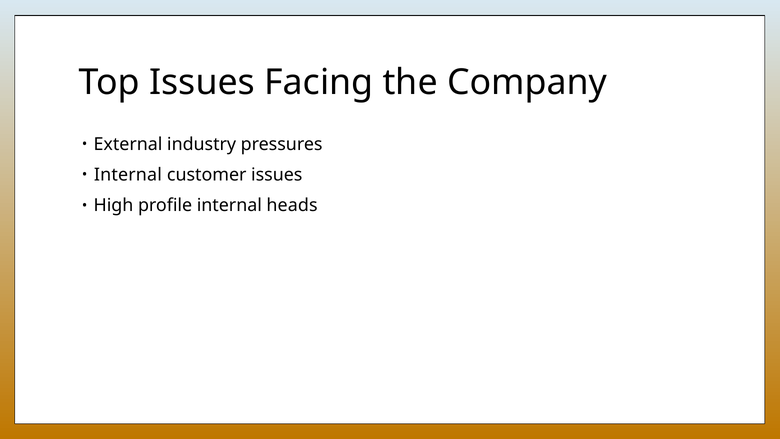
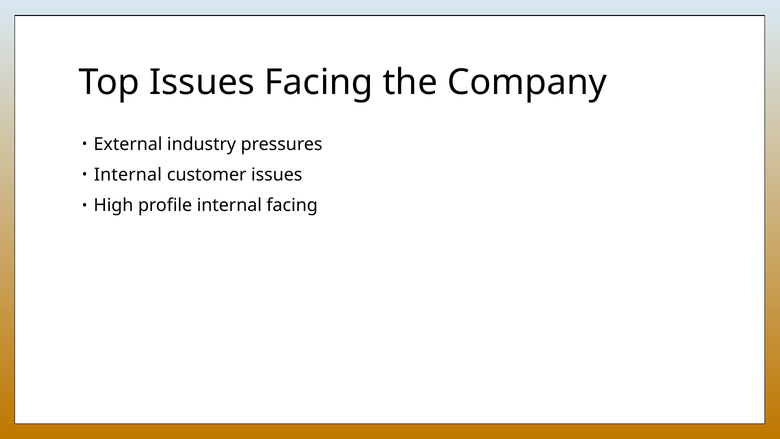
internal heads: heads -> facing
